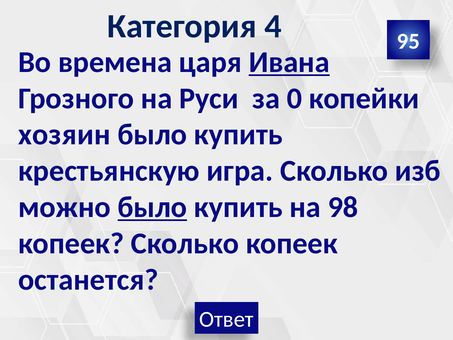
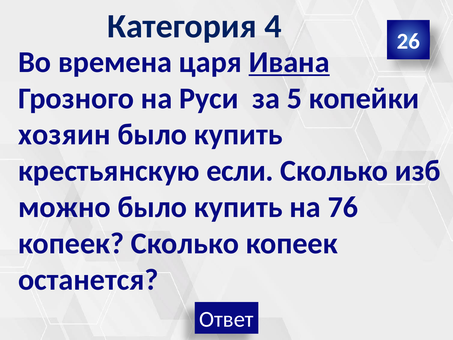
95: 95 -> 26
0: 0 -> 5
игра: игра -> если
было at (152, 207) underline: present -> none
98: 98 -> 76
